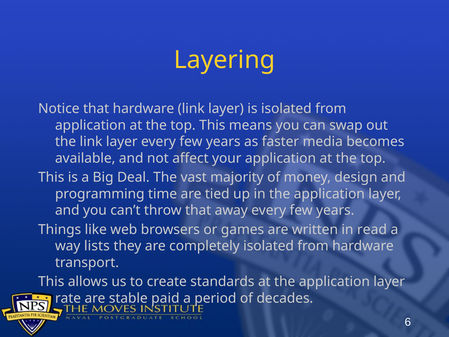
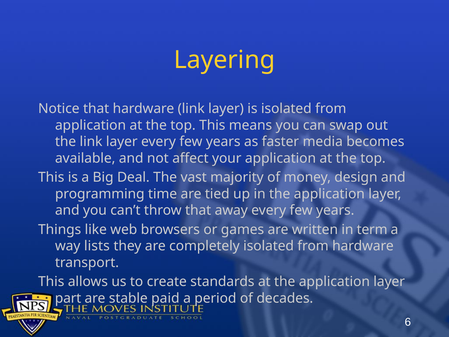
read: read -> term
rate: rate -> part
